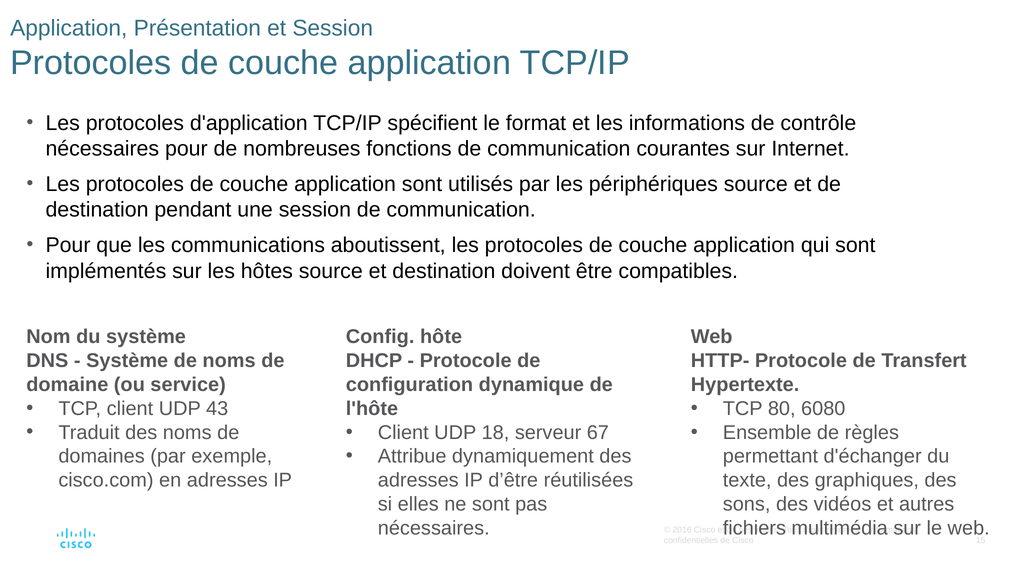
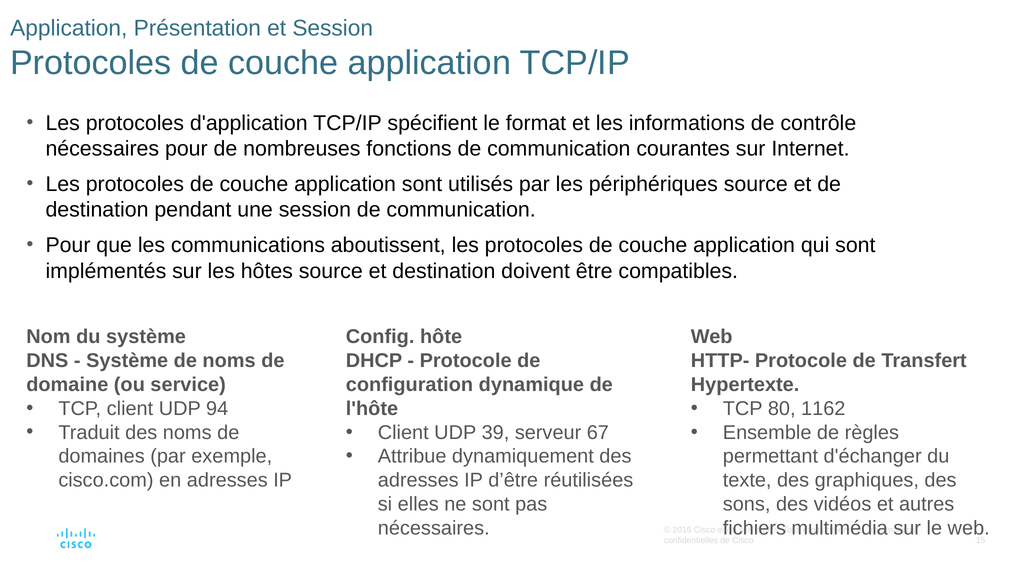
43: 43 -> 94
6080: 6080 -> 1162
18: 18 -> 39
